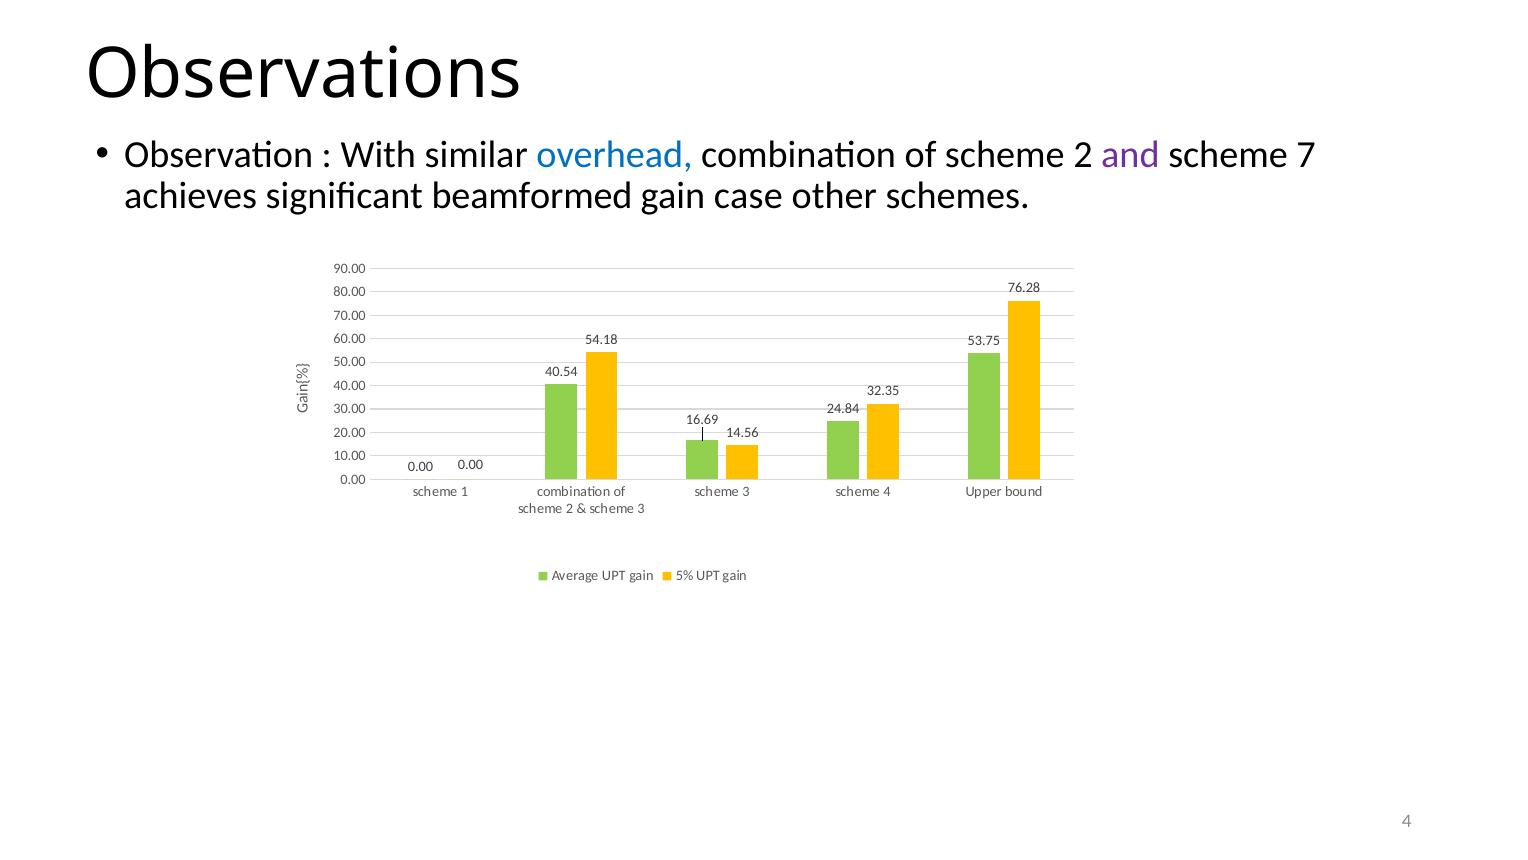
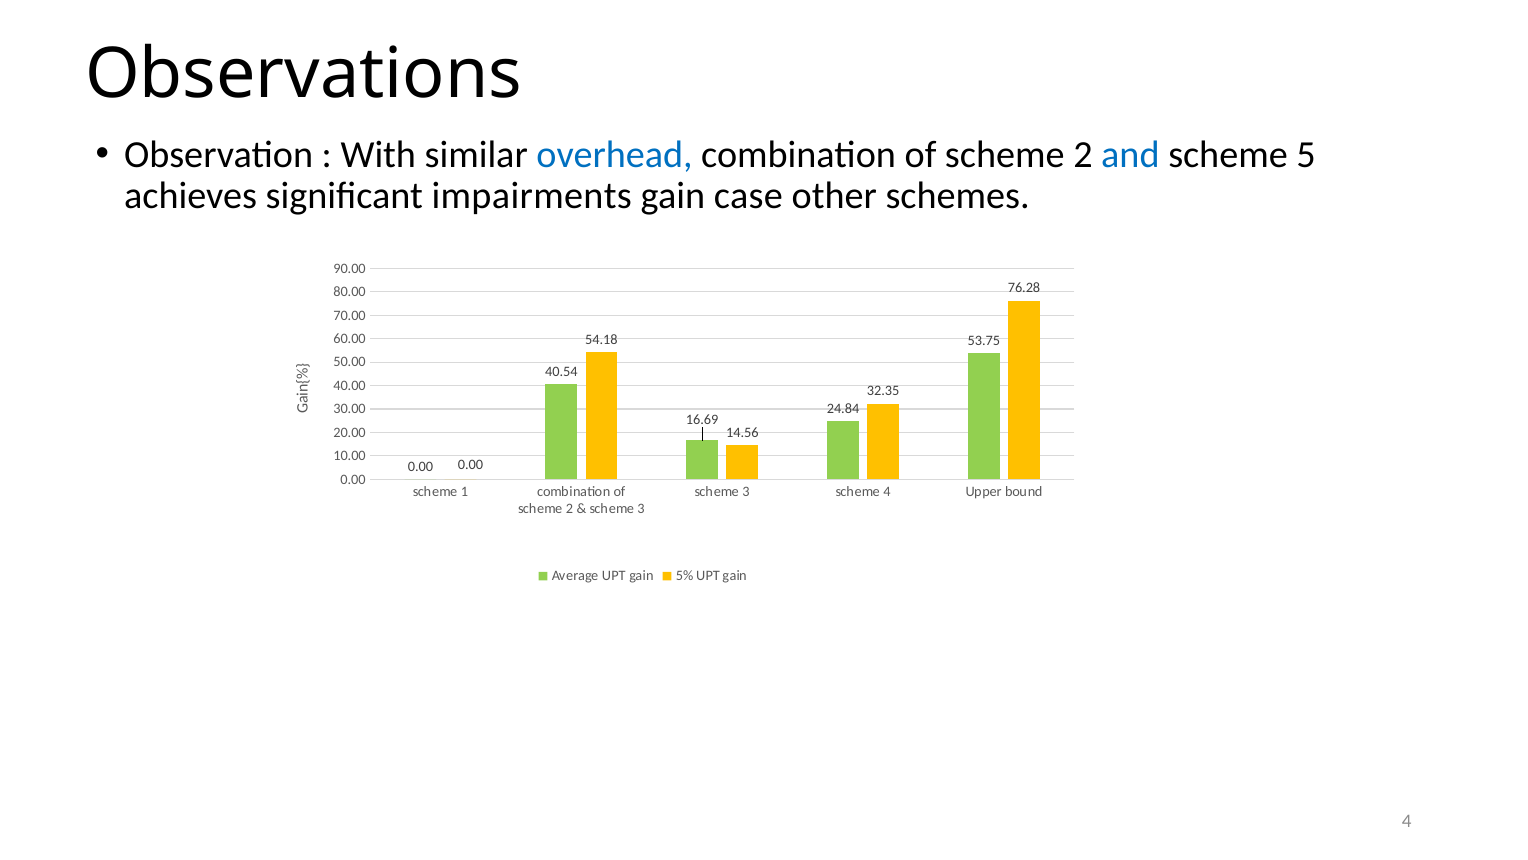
and colour: purple -> blue
7: 7 -> 5
beamformed: beamformed -> impairments
